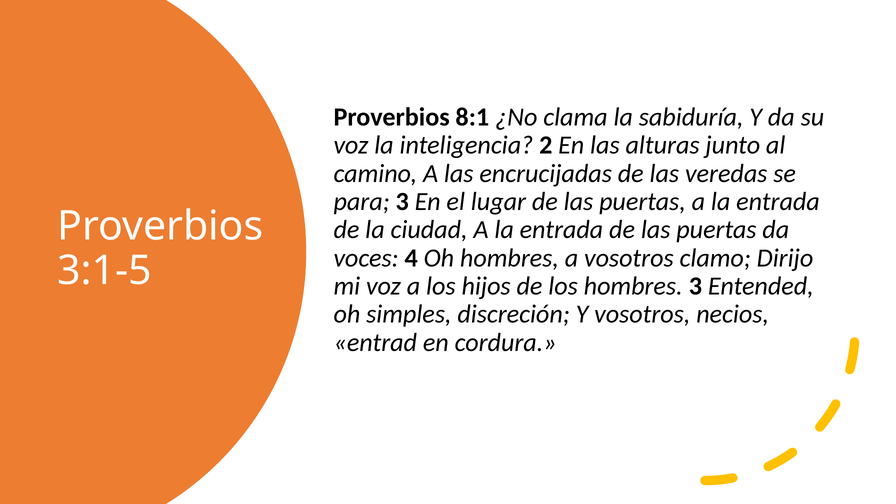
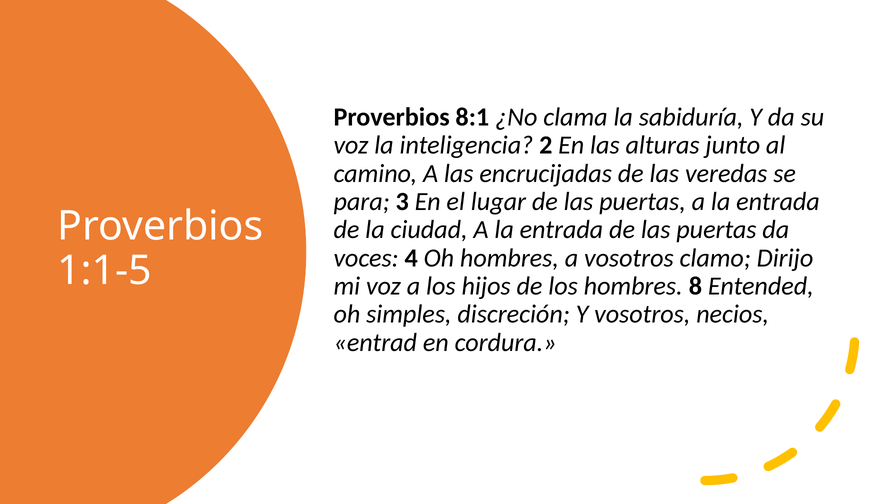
3:1-5: 3:1-5 -> 1:1-5
hombres 3: 3 -> 8
